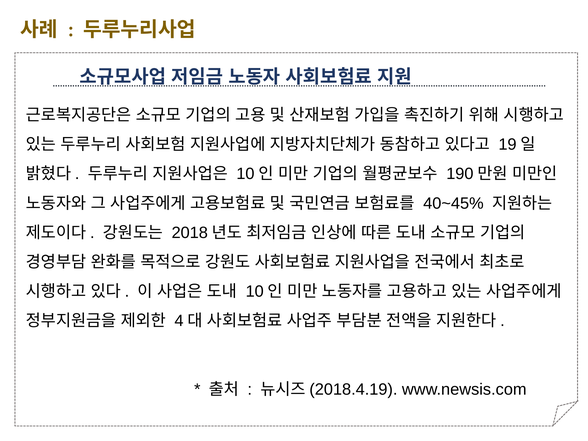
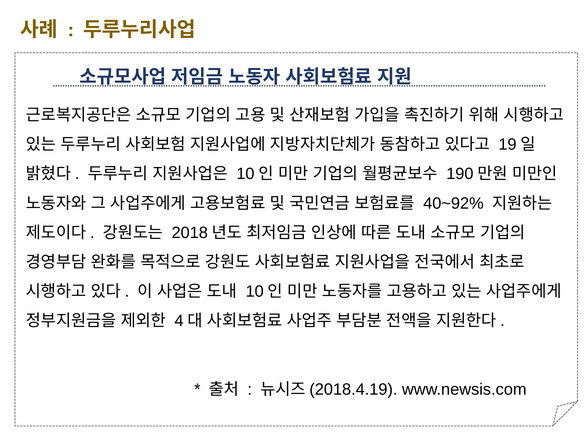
40~45%: 40~45% -> 40~92%
